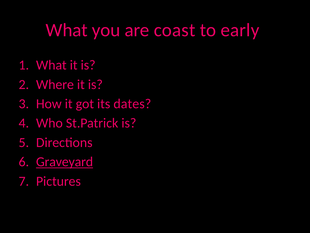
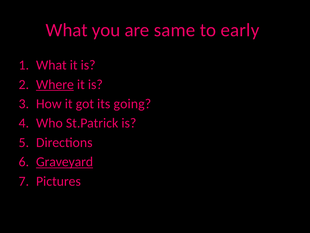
coast: coast -> same
Where underline: none -> present
dates: dates -> going
